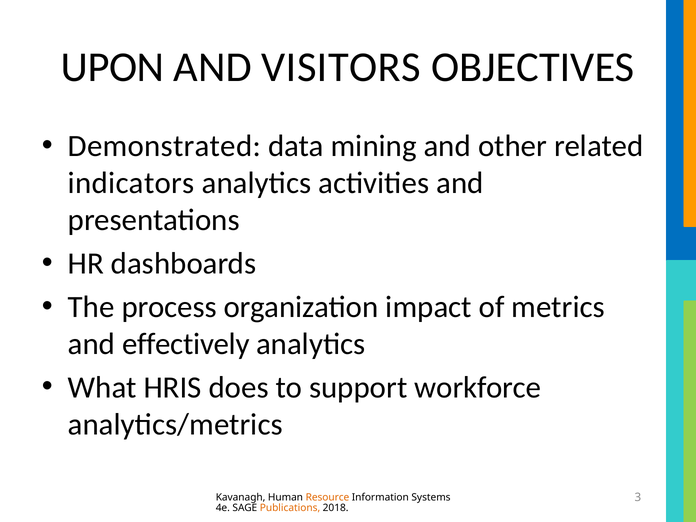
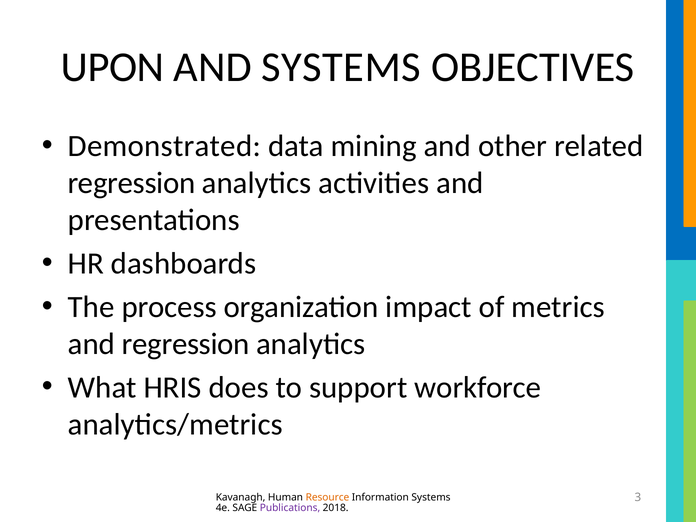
AND VISITORS: VISITORS -> SYSTEMS
indicators at (131, 183): indicators -> regression
and effectively: effectively -> regression
Publications colour: orange -> purple
